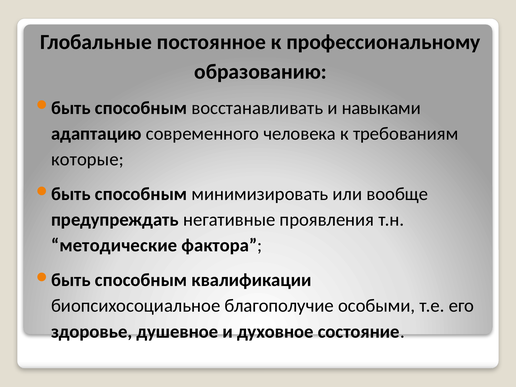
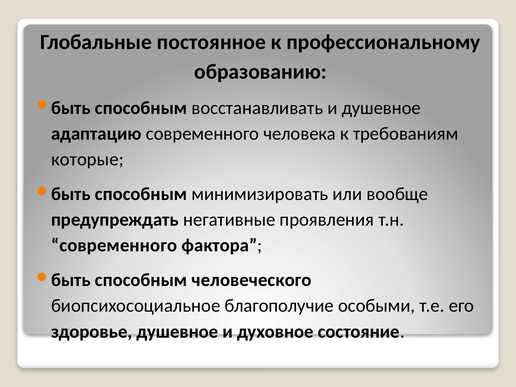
и навыками: навыками -> душевное
методические at (114, 245): методические -> современного
квалификации: квалификации -> человеческого
